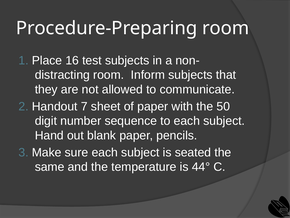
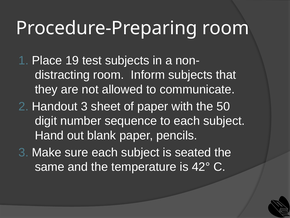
16: 16 -> 19
Handout 7: 7 -> 3
44°: 44° -> 42°
